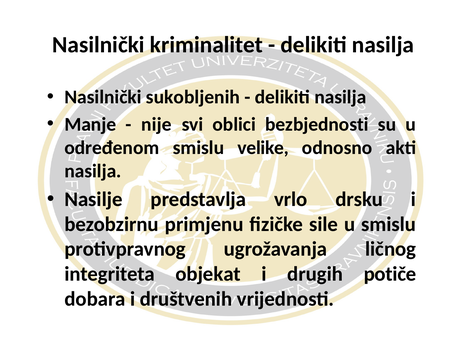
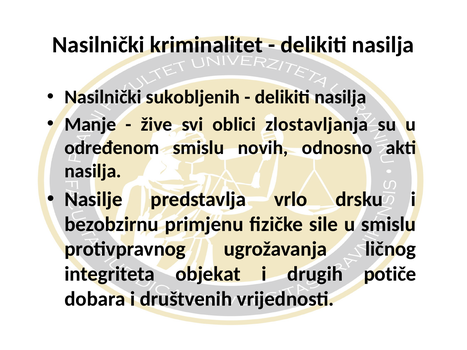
nije: nije -> žive
bezbjednosti: bezbjednosti -> zlostavljanja
velike: velike -> novih
